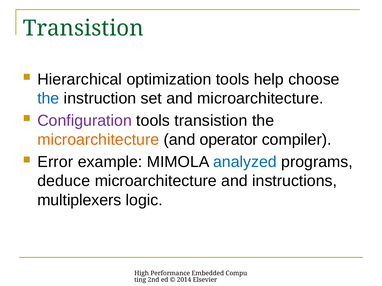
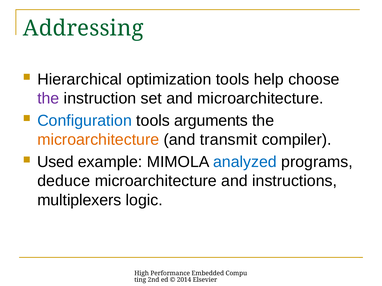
Transistion at (83, 28): Transistion -> Addressing
the at (48, 99) colour: blue -> purple
Configuration colour: purple -> blue
tools transistion: transistion -> arguments
operator: operator -> transmit
Error: Error -> Used
